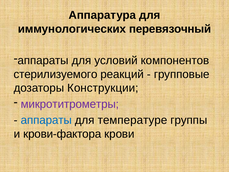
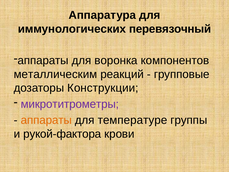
условий: условий -> воронка
стерилизуемого: стерилизуемого -> металлическим
аппараты at (46, 120) colour: blue -> orange
крови-фактора: крови-фактора -> рукой-фактора
